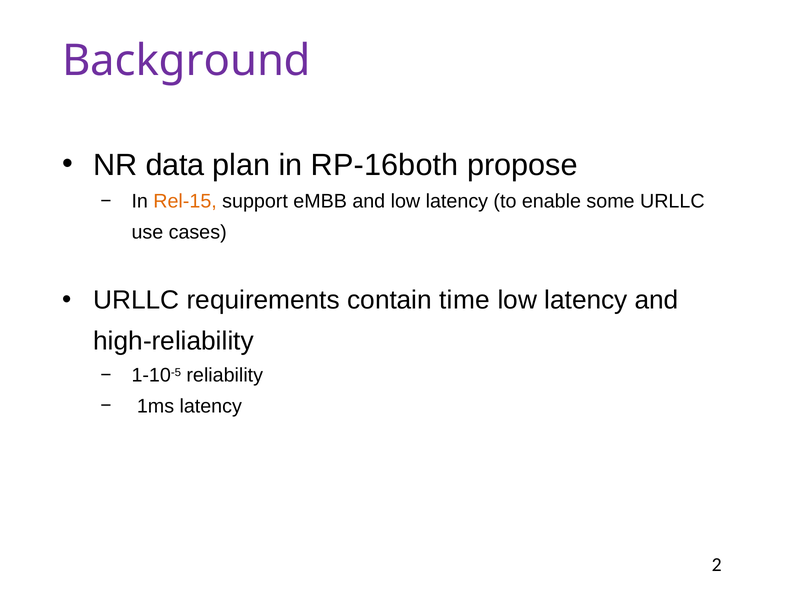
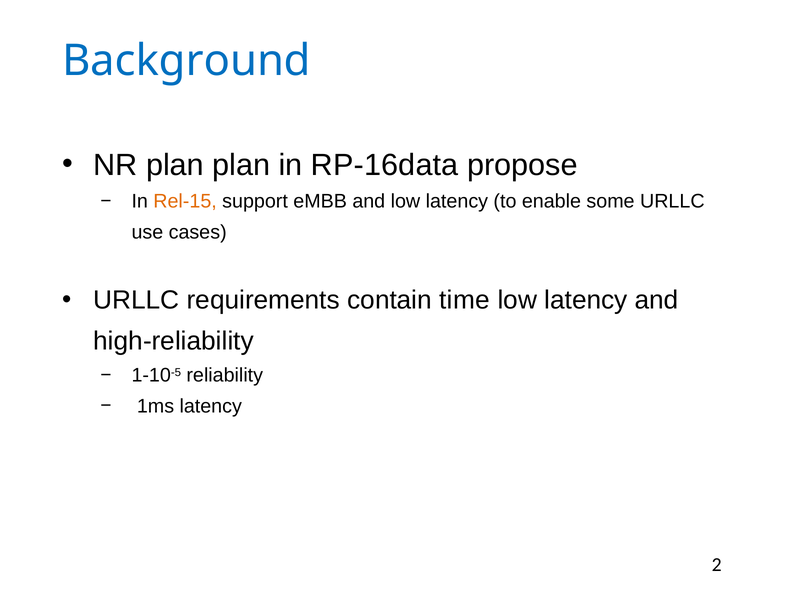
Background colour: purple -> blue
NR data: data -> plan
RP-16both: RP-16both -> RP-16data
